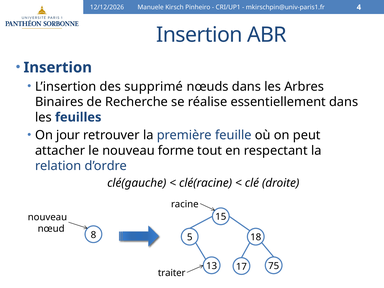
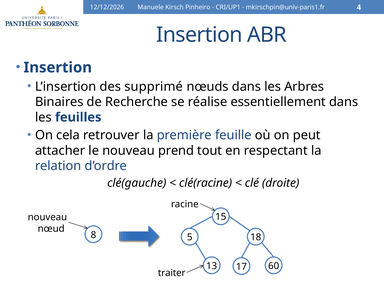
jour: jour -> cela
forme: forme -> prend
75: 75 -> 60
